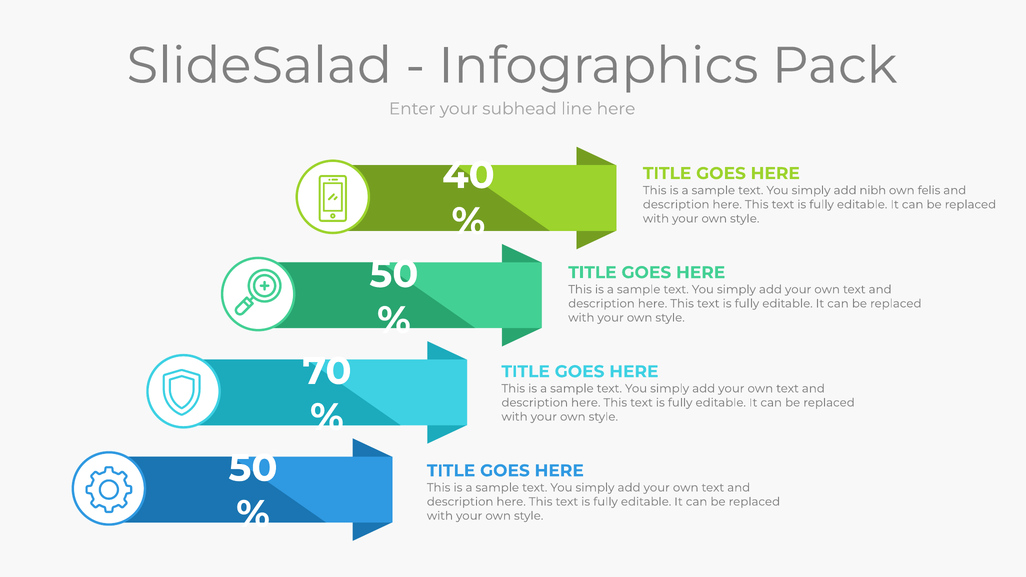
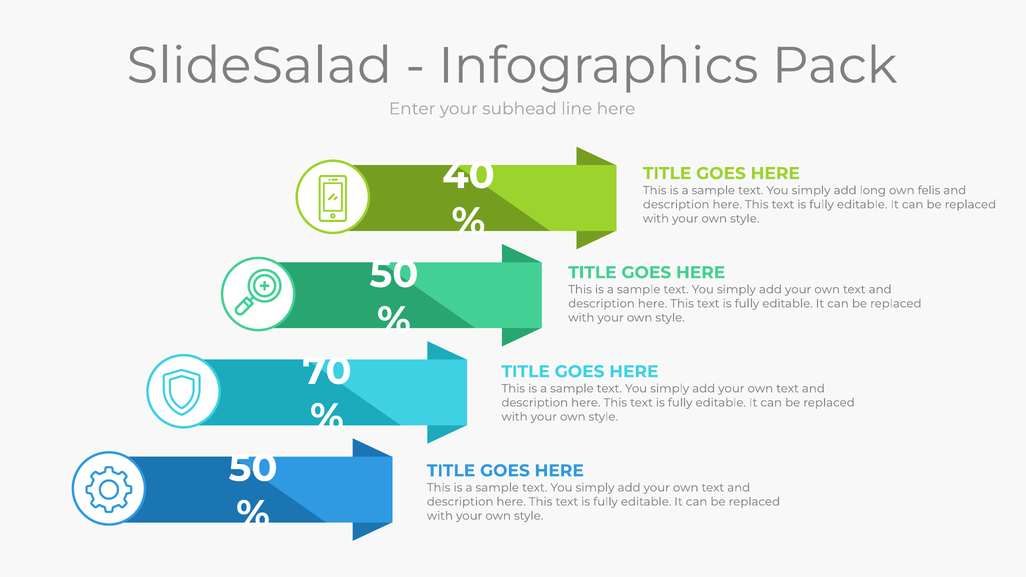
nibh: nibh -> long
